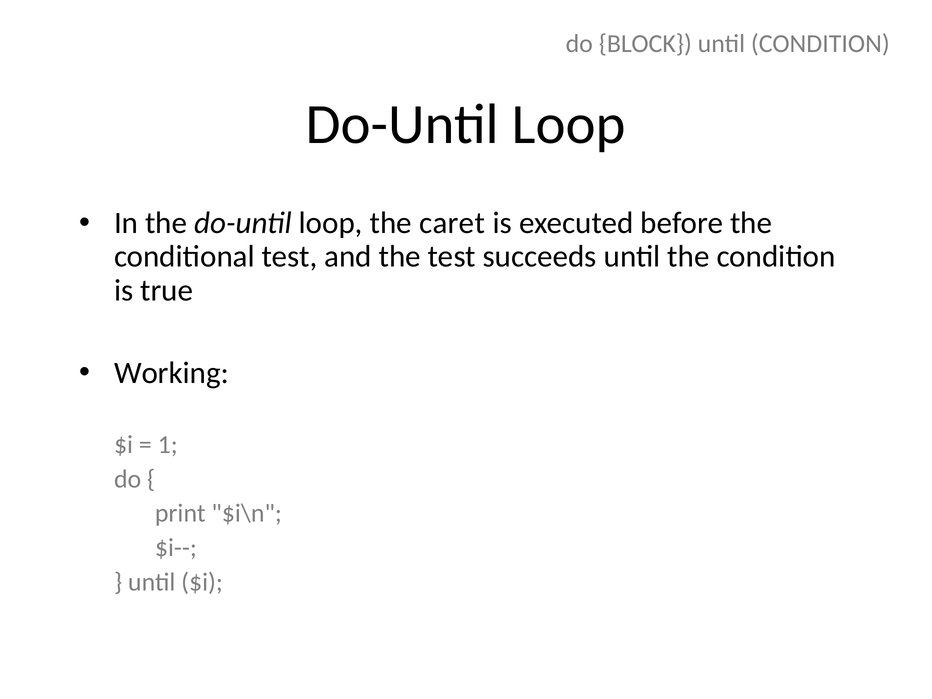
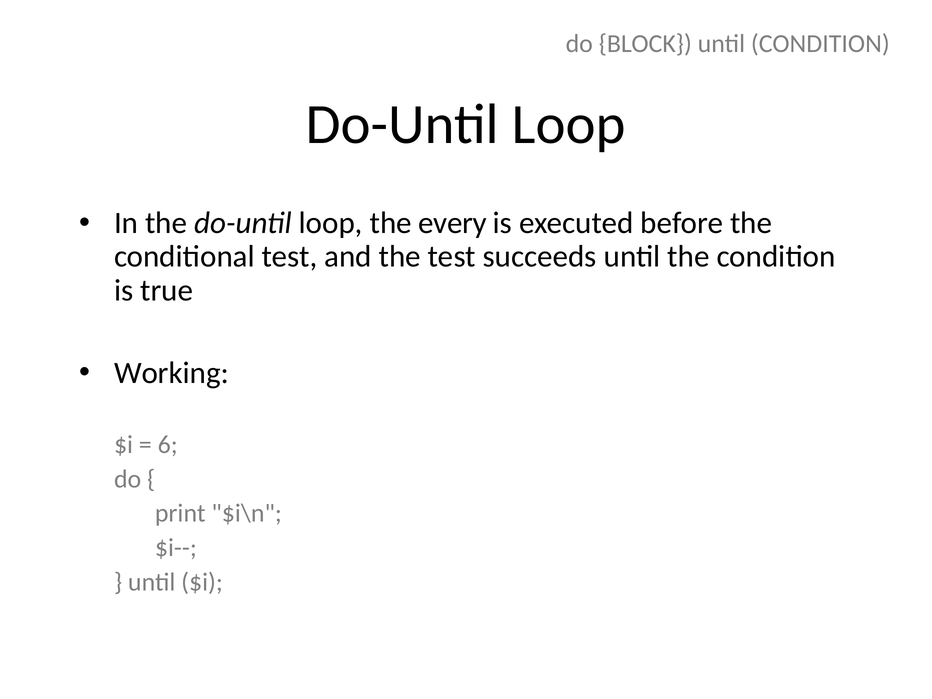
caret: caret -> every
1: 1 -> 6
